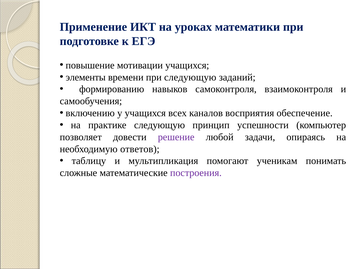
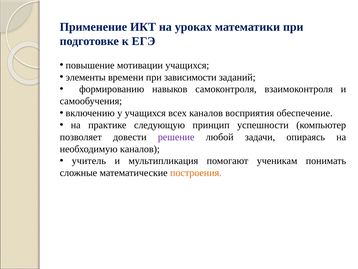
при следующую: следующую -> зависимости
необходимую ответов: ответов -> каналов
таблицу: таблицу -> учитель
построения colour: purple -> orange
